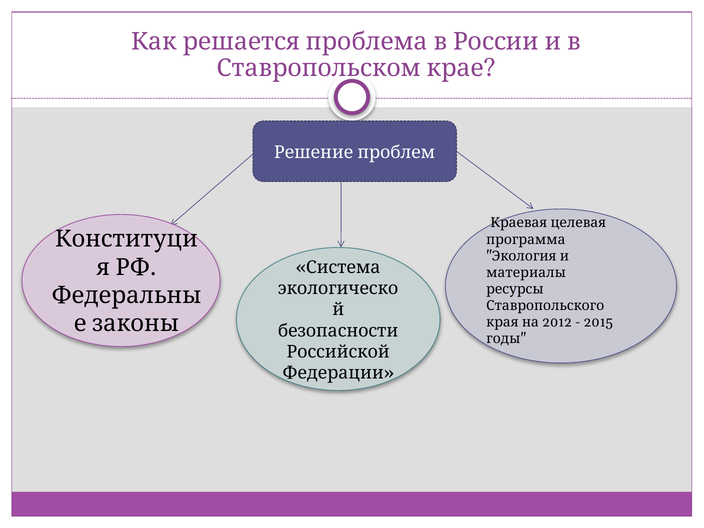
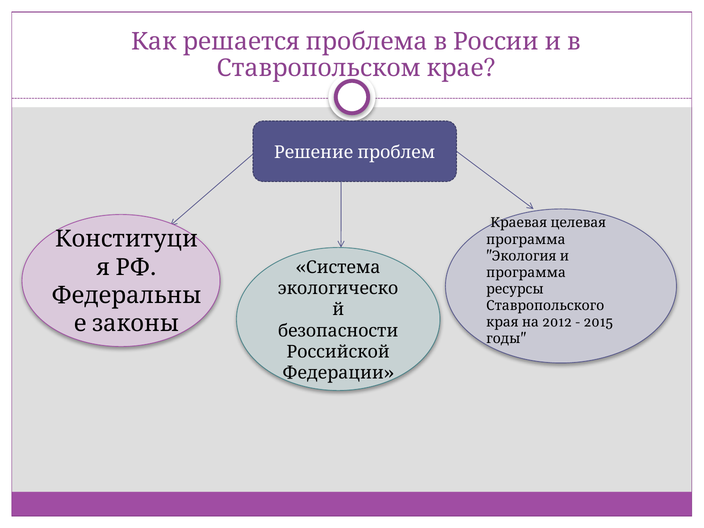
материалы at (526, 273): материалы -> программа
